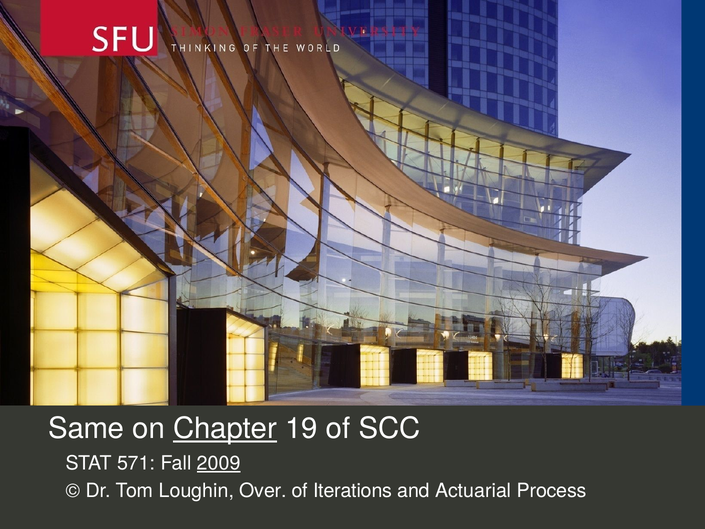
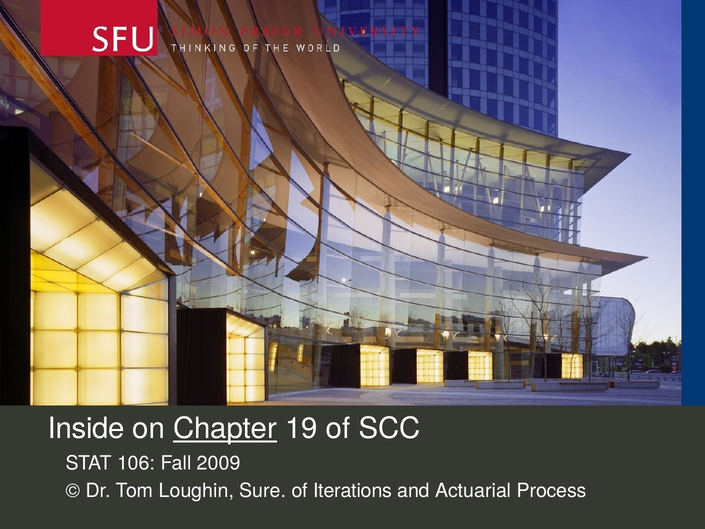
Same: Same -> Inside
571: 571 -> 106
2009 underline: present -> none
Over: Over -> Sure
